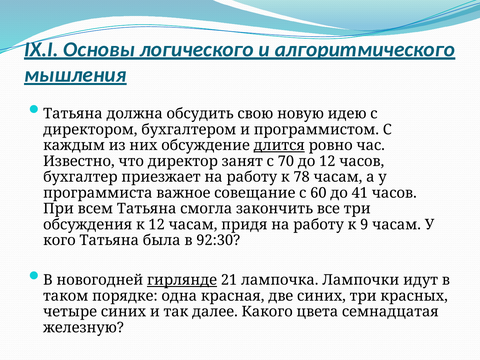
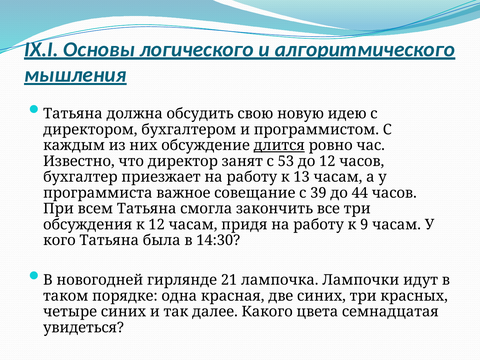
70: 70 -> 53
78: 78 -> 13
60: 60 -> 39
41: 41 -> 44
92:30: 92:30 -> 14:30
гирлянде underline: present -> none
железную: железную -> увидеться
